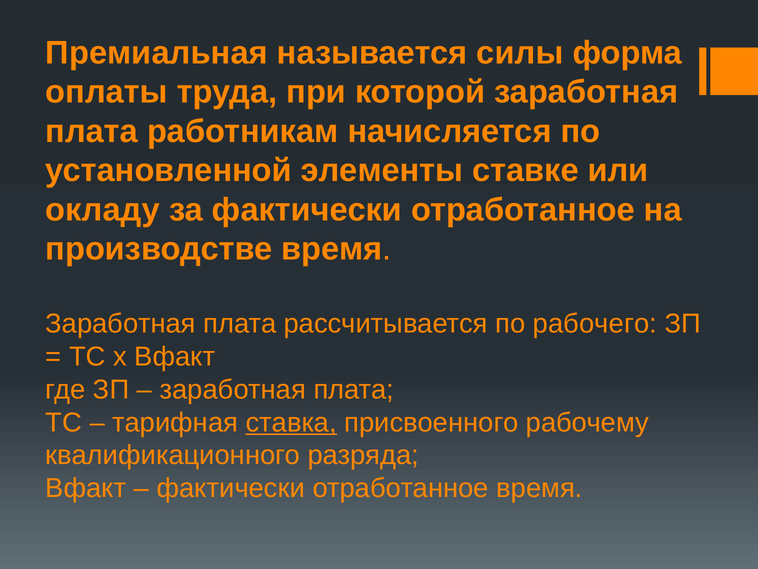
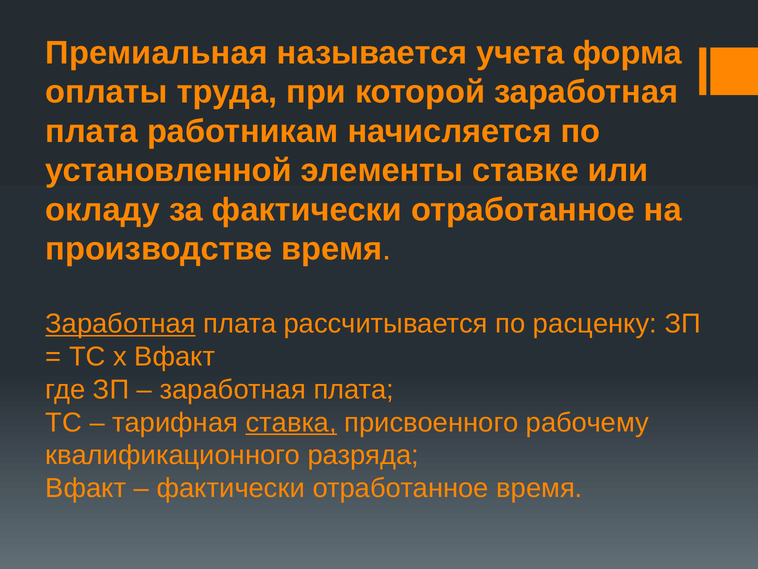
силы: силы -> учета
Заработная at (121, 324) underline: none -> present
рабочего: рабочего -> расценку
